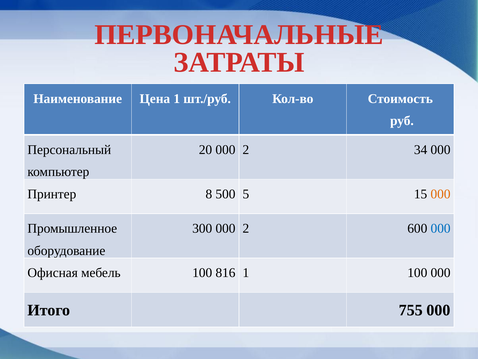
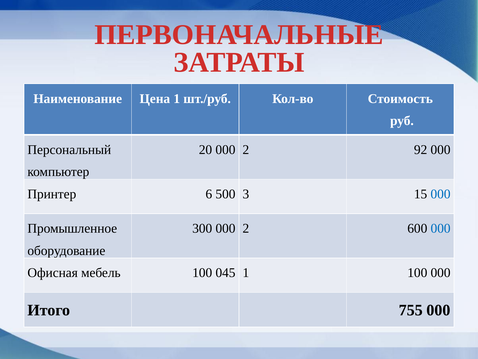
34: 34 -> 92
8: 8 -> 6
5: 5 -> 3
000 at (441, 194) colour: orange -> blue
816: 816 -> 045
